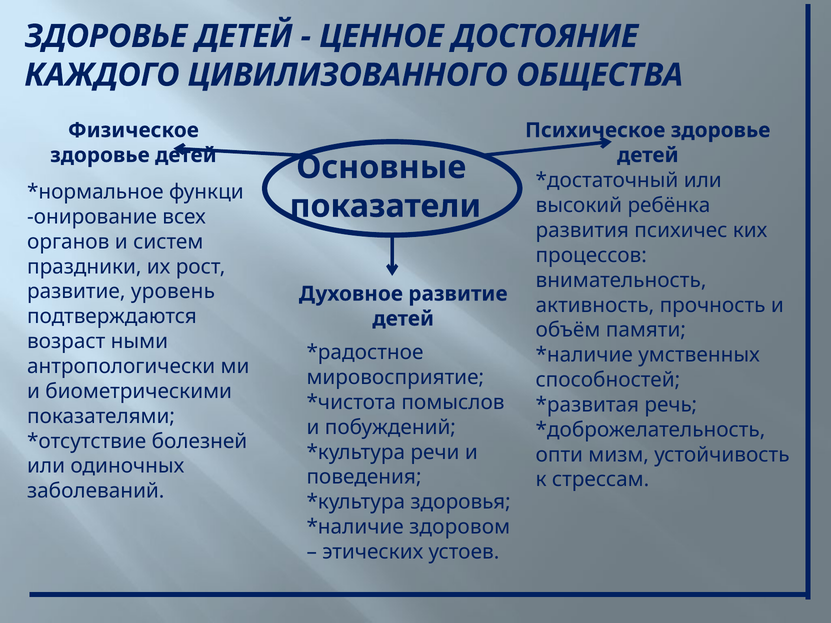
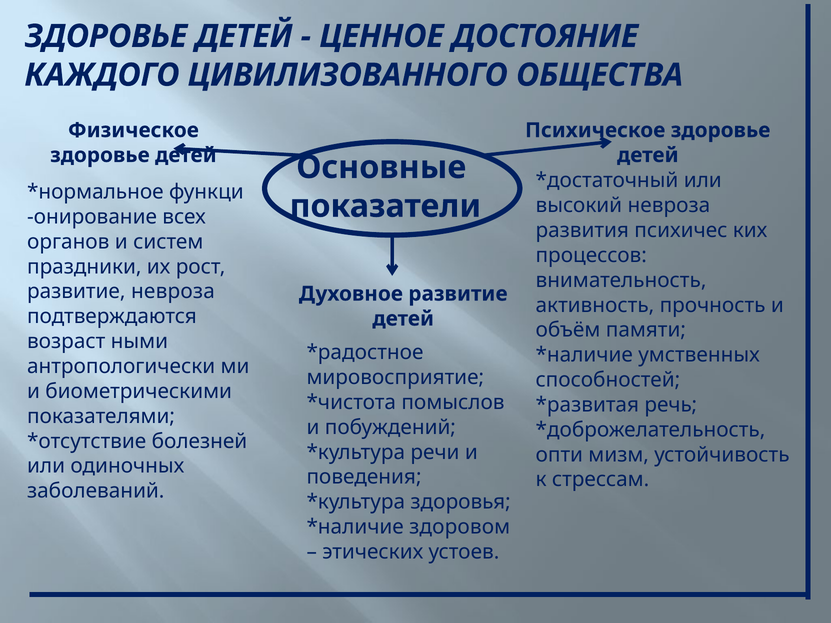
высокий ребёнка: ребёнка -> невроза
развитие уровень: уровень -> невроза
